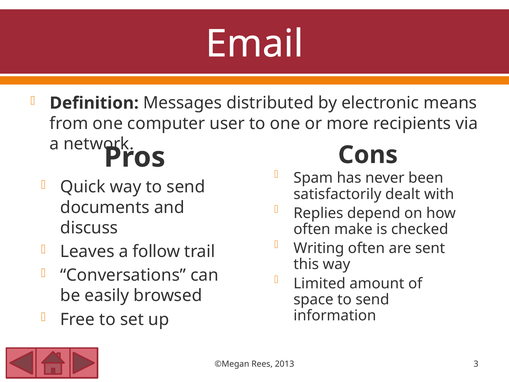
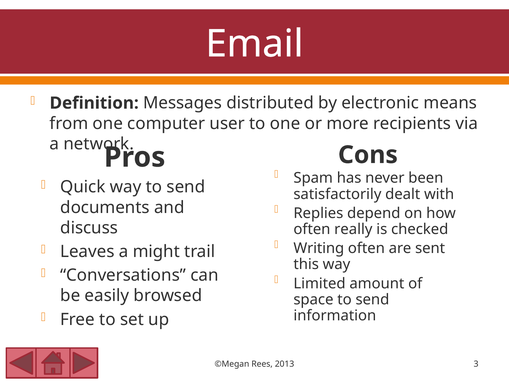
make: make -> really
follow: follow -> might
